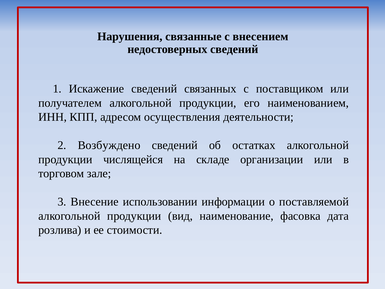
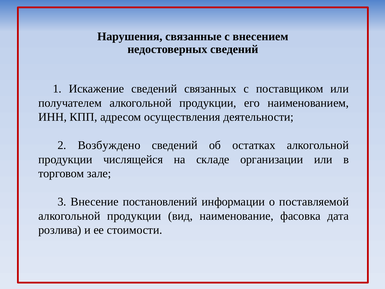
использовании: использовании -> постановлений
